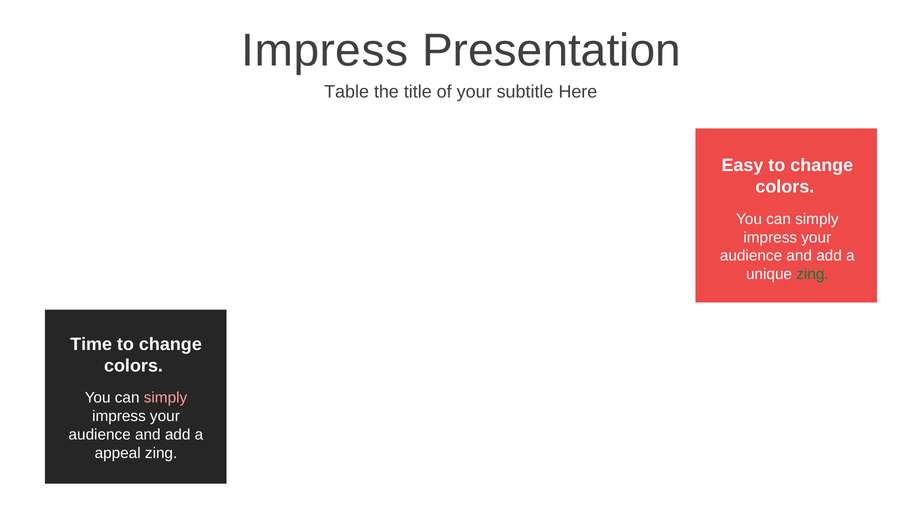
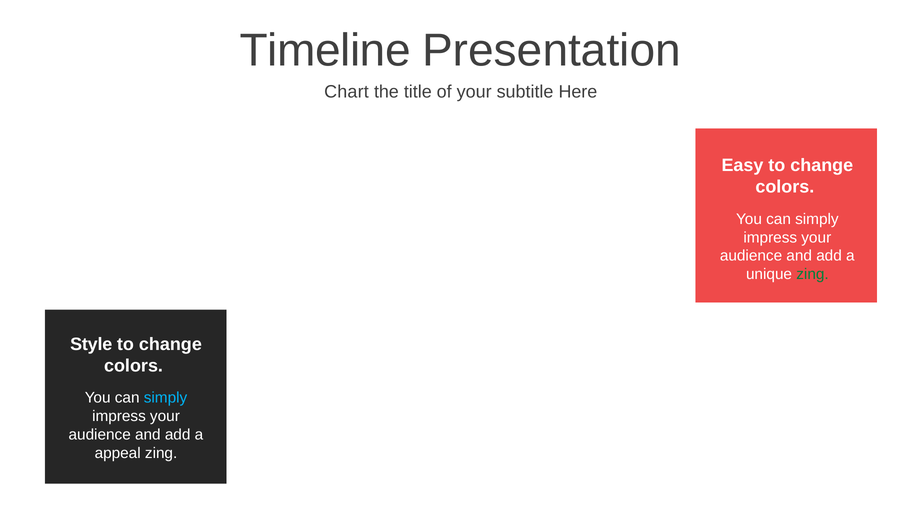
Impress at (325, 51): Impress -> Timeline
Table: Table -> Chart
Time: Time -> Style
simply at (166, 398) colour: pink -> light blue
